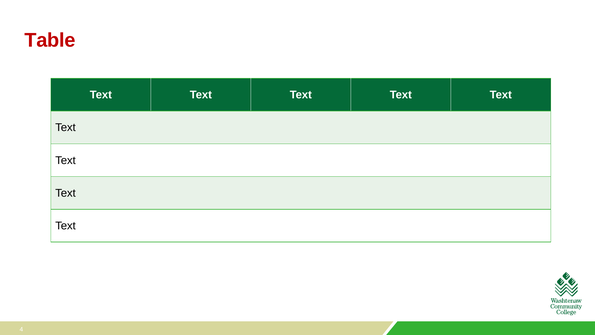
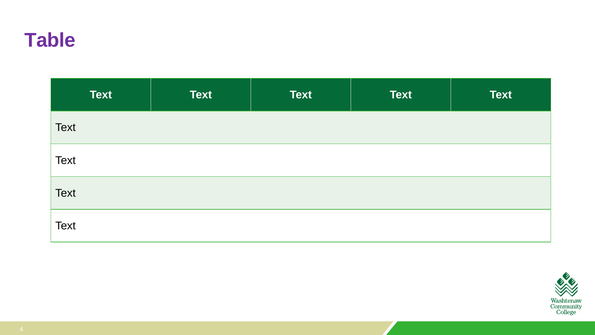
Table colour: red -> purple
